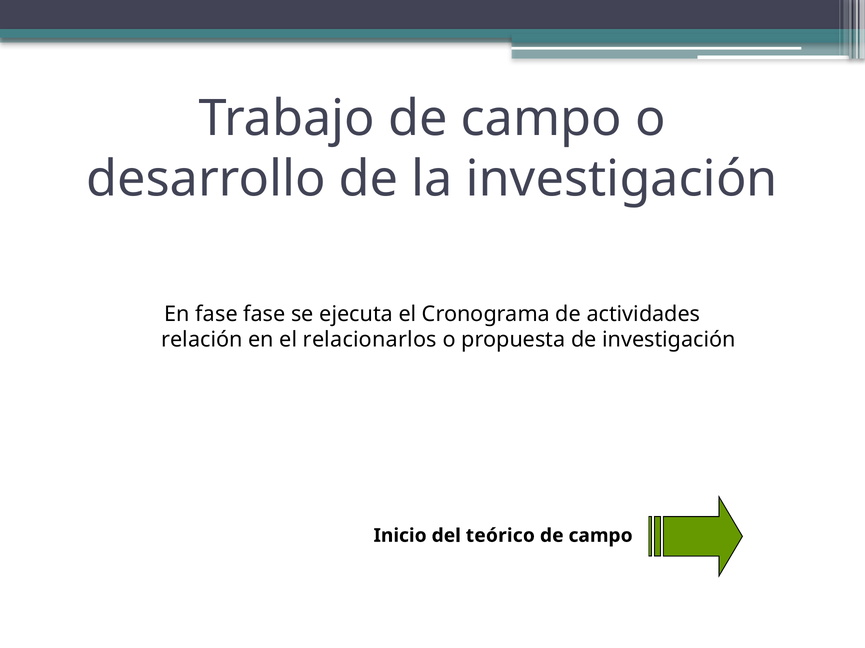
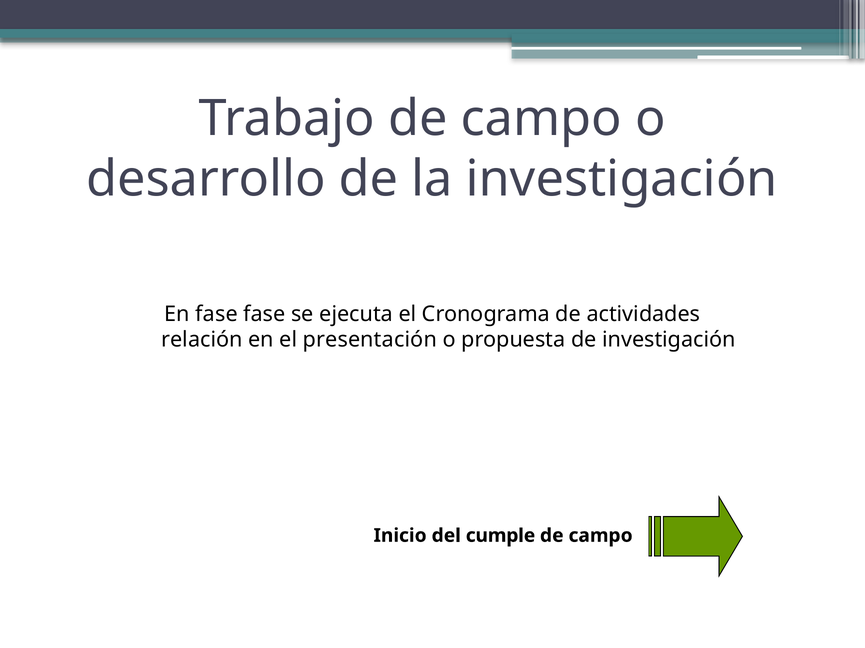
relacionarlos: relacionarlos -> presentación
teórico: teórico -> cumple
